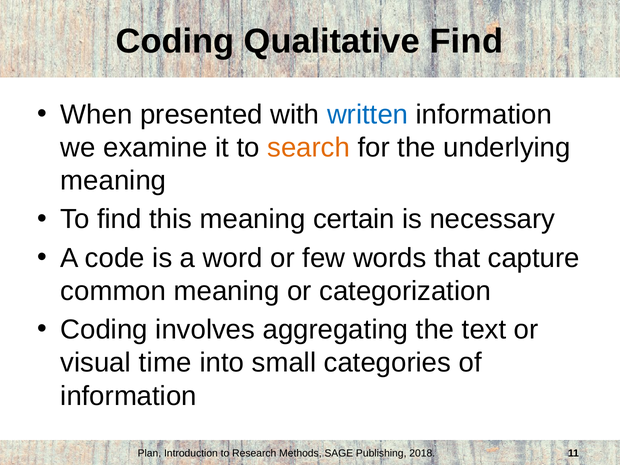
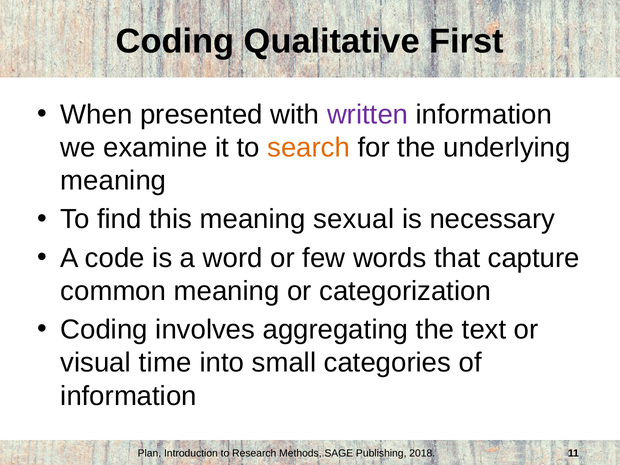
Qualitative Find: Find -> First
written colour: blue -> purple
certain: certain -> sexual
